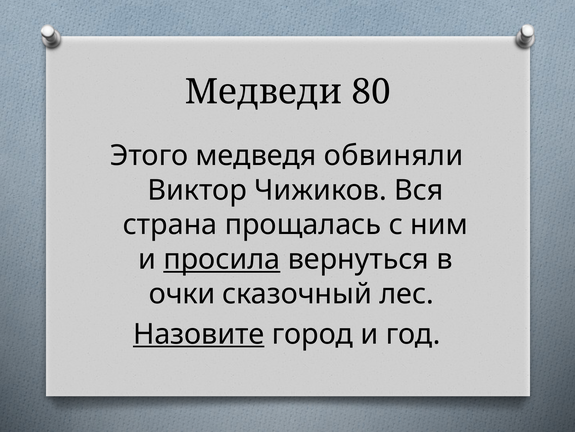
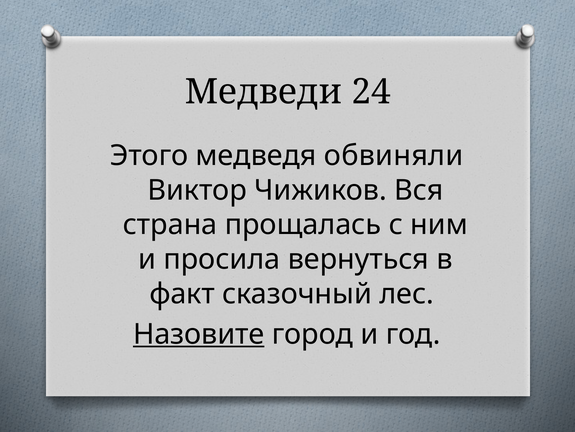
80: 80 -> 24
просила underline: present -> none
очки: очки -> факт
